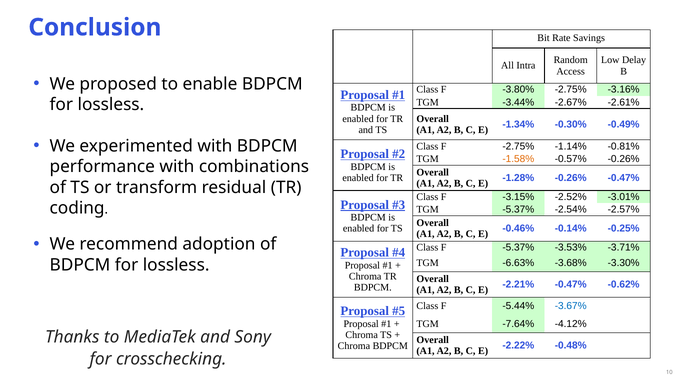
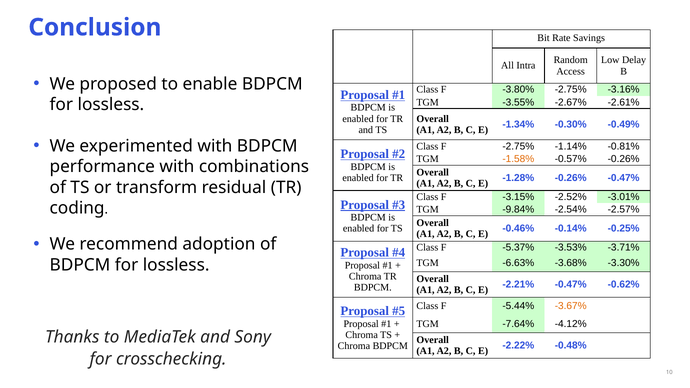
-3.44%: -3.44% -> -3.55%
TGM -5.37%: -5.37% -> -9.84%
-3.67% colour: blue -> orange
